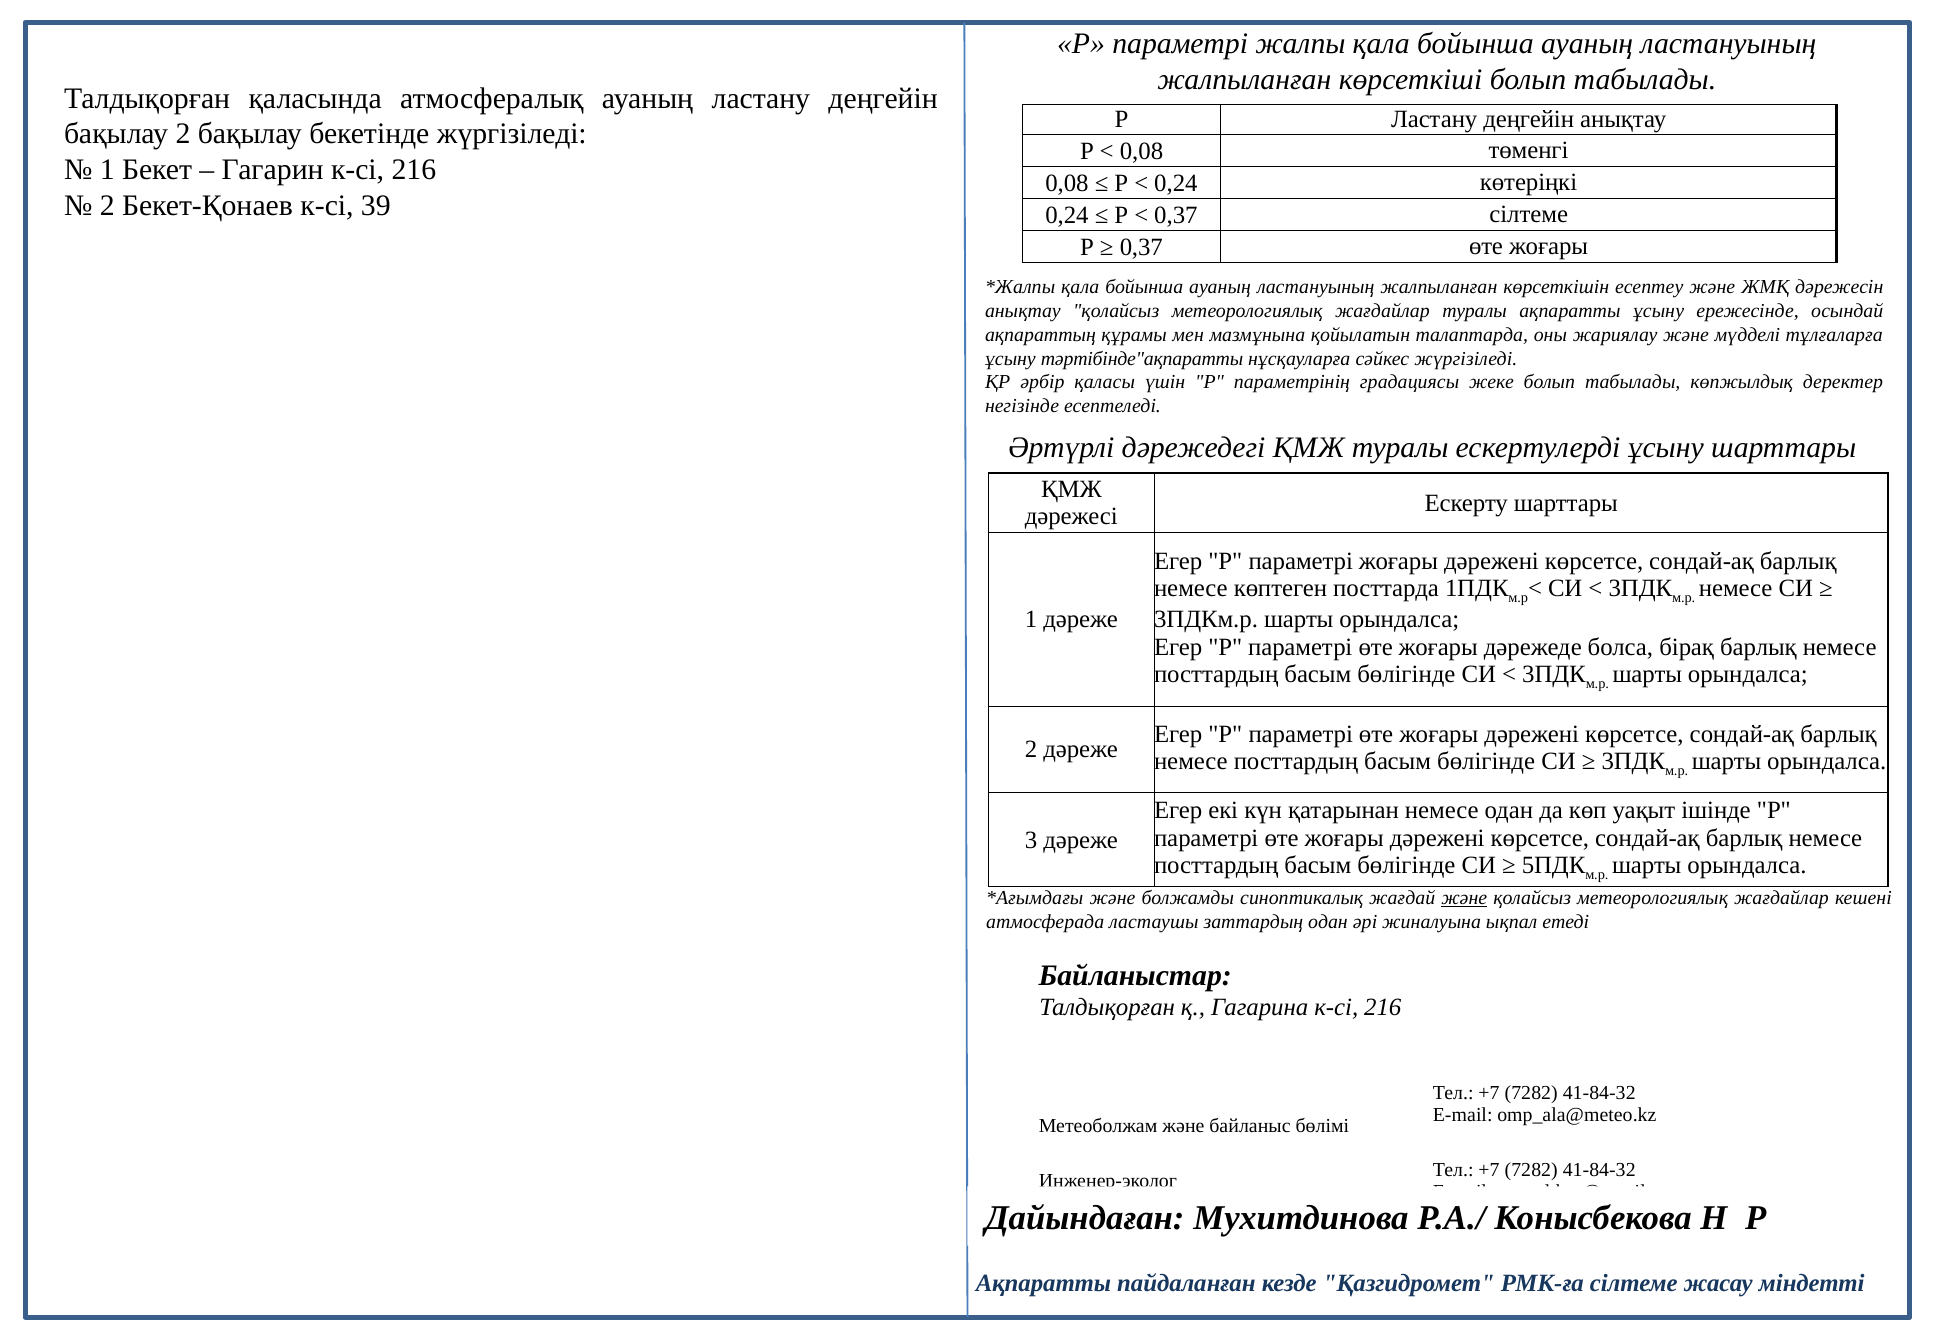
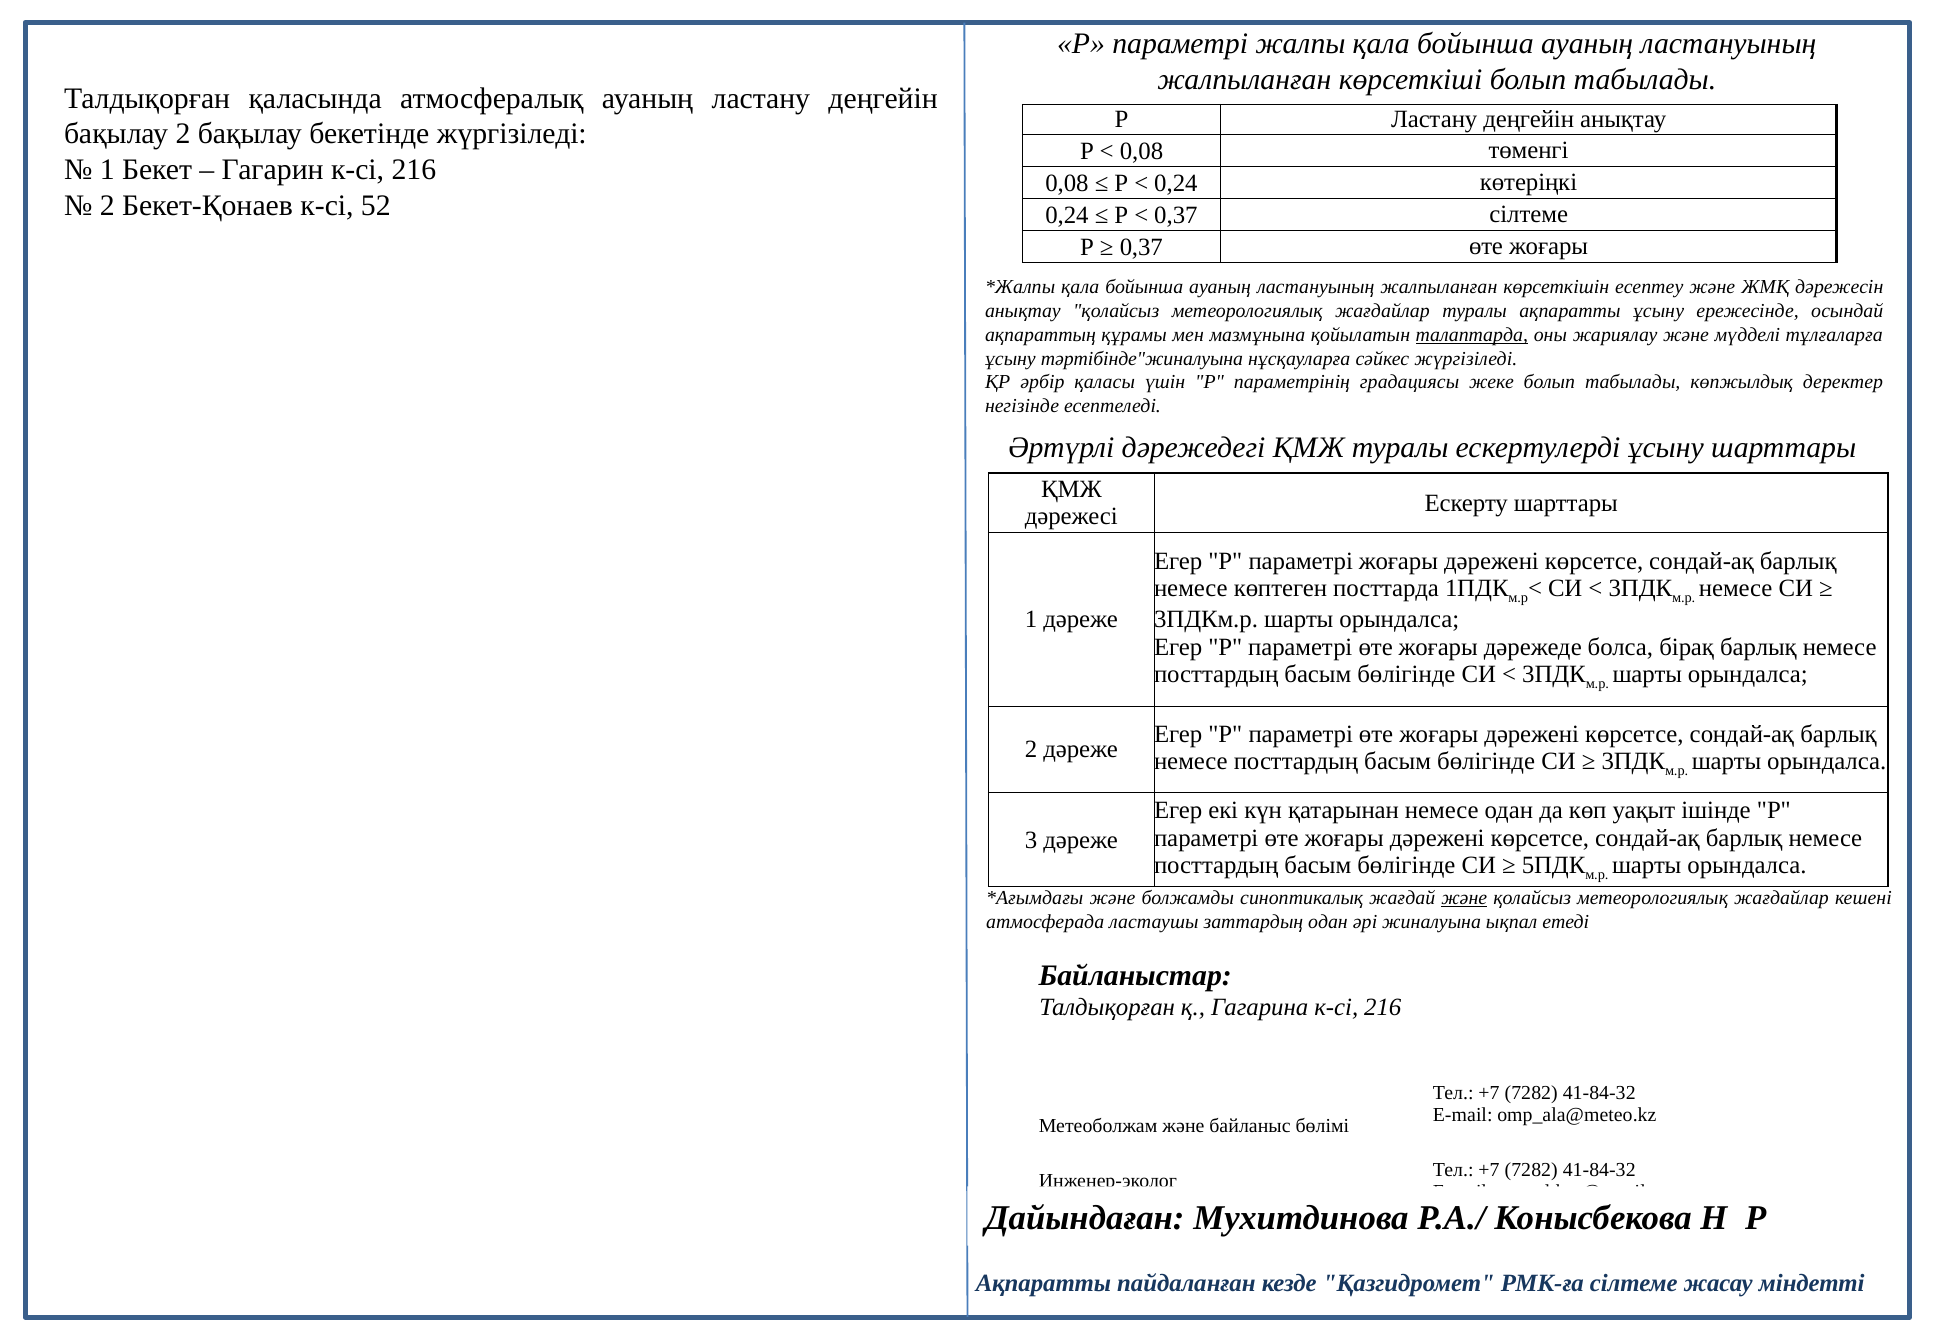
39: 39 -> 52
талаптарда underline: none -> present
тәртібінде"ақпаратты: тәртібінде"ақпаратты -> тәртібінде"жиналуына
